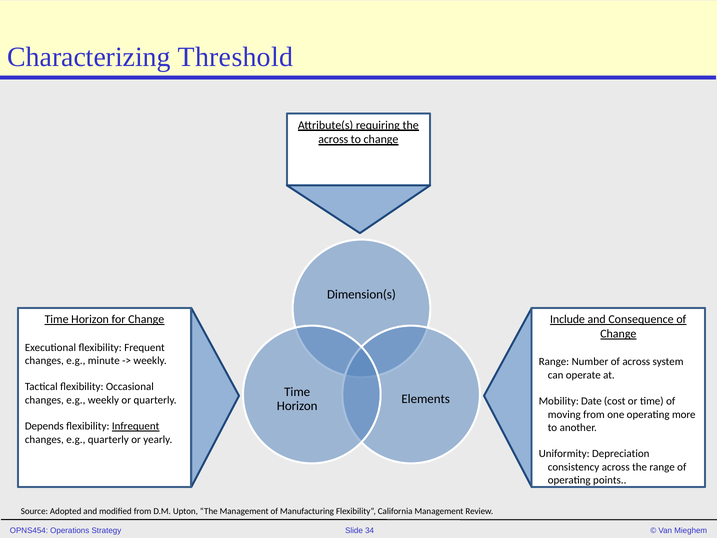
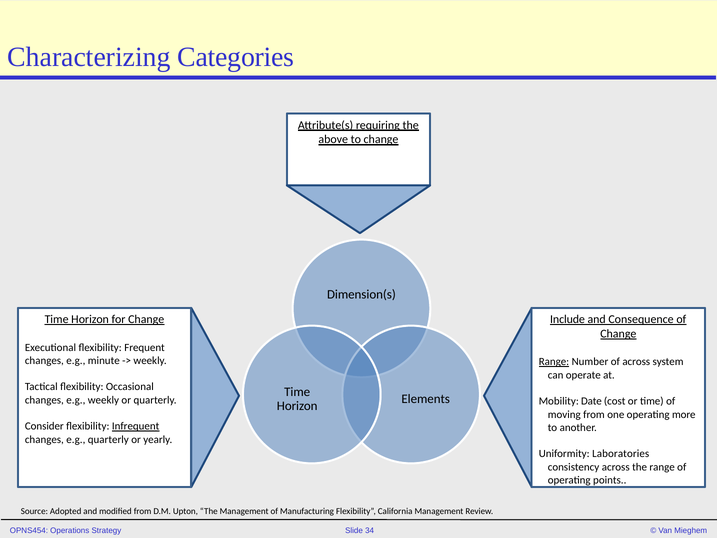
Threshold: Threshold -> Categories
across at (333, 139): across -> above
Range at (554, 362) underline: none -> present
Depends: Depends -> Consider
Depreciation: Depreciation -> Laboratories
